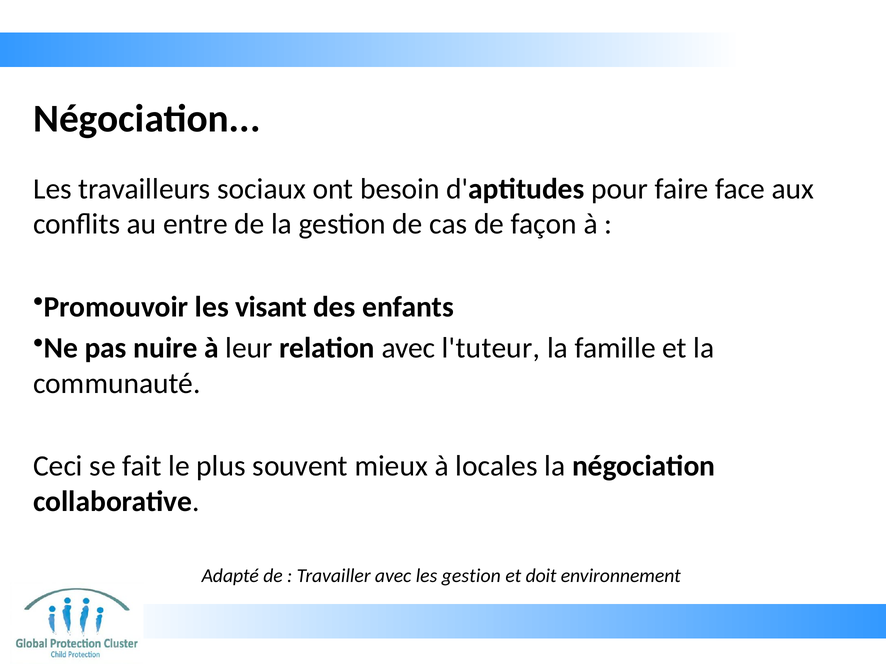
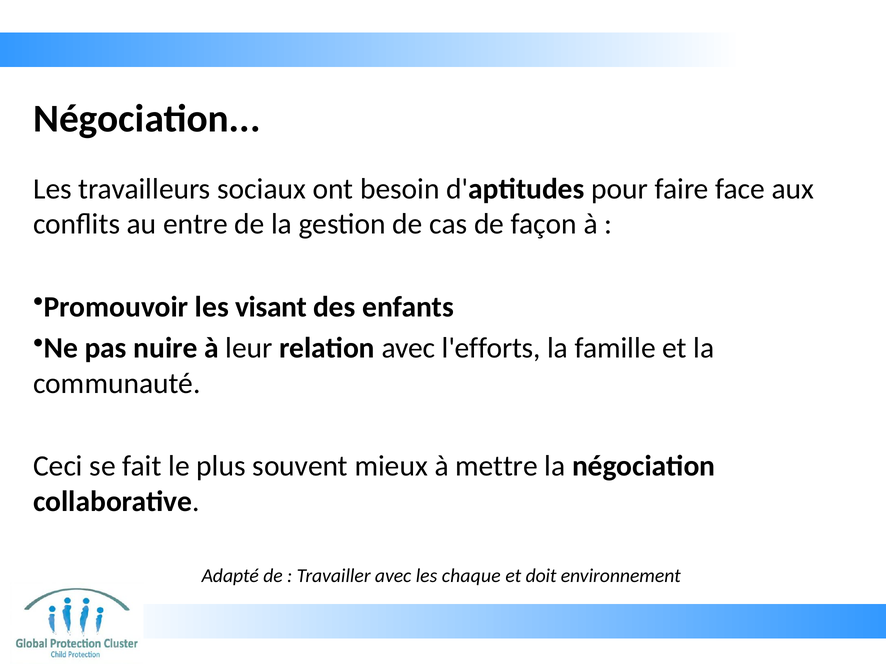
l'tuteur: l'tuteur -> l'efforts
locales: locales -> mettre
les gestion: gestion -> chaque
